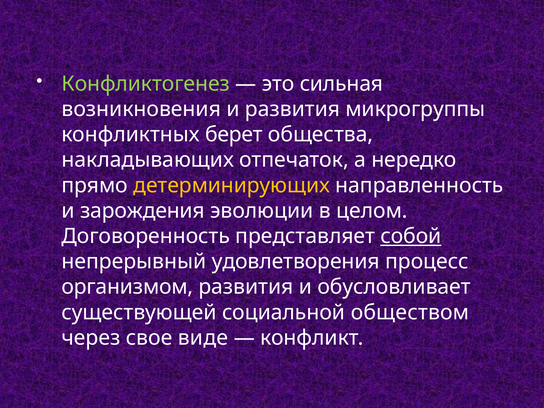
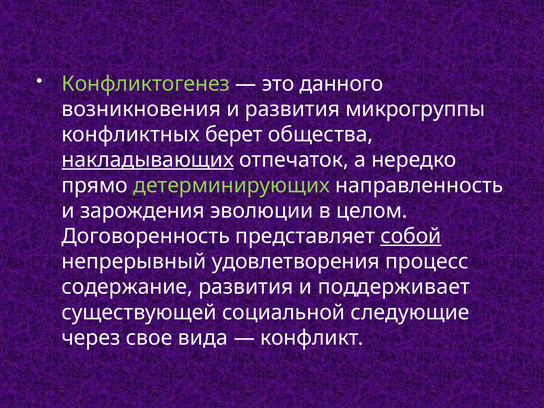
сильная: сильная -> данного
накладывающих underline: none -> present
детерминирующих colour: yellow -> light green
организмом: организмом -> содержание
обусловливает: обусловливает -> поддерживает
обществом: обществом -> следующие
виде: виде -> вида
